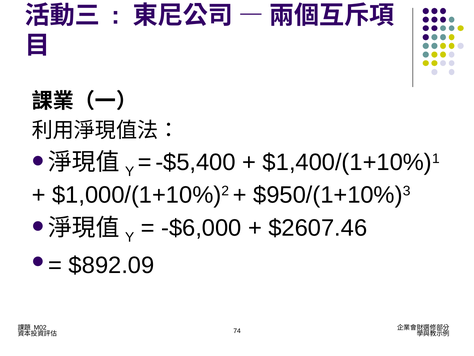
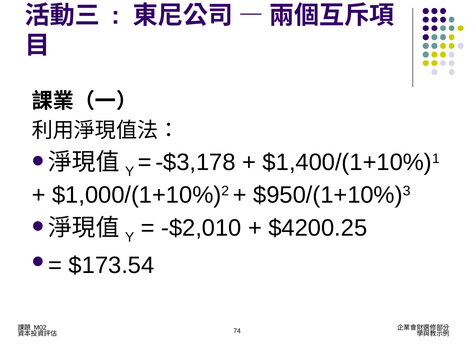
-$5,400: -$5,400 -> -$3,178
-$6,000: -$6,000 -> -$2,010
$2607.46: $2607.46 -> $4200.25
$892.09: $892.09 -> $173.54
